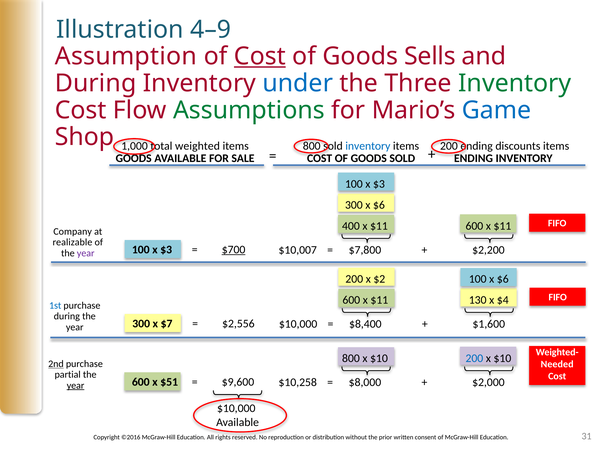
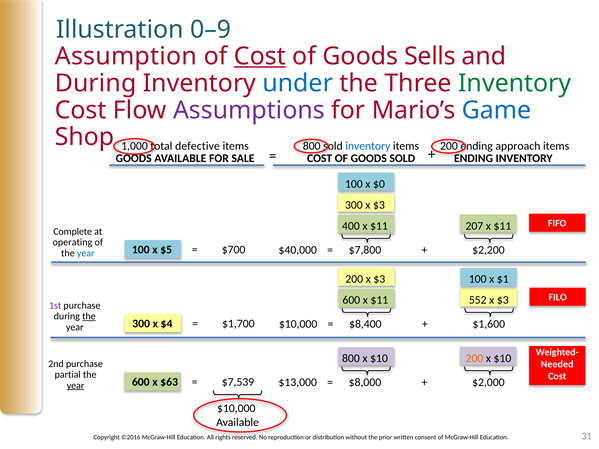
4–9: 4–9 -> 0–9
Assumptions colour: green -> purple
weighted: weighted -> defective
discounts: discounts -> approach
$3 at (379, 184): $3 -> $0
300 x $6: $6 -> $3
$11 600: 600 -> 207
Company: Company -> Complete
realizable: realizable -> operating
$10,007: $10,007 -> $40,000
year at (86, 253) colour: purple -> blue
$3 at (166, 250): $3 -> $5
$700 underline: present -> none
200 x $2: $2 -> $3
100 x $6: $6 -> $1
FIFO at (558, 297): FIFO -> FILO
130: 130 -> 552
$4 at (503, 300): $4 -> $3
1st colour: blue -> purple
the at (89, 317) underline: none -> present
$7: $7 -> $4
$2,556: $2,556 -> $1,700
200 at (474, 359) colour: blue -> orange
2nd underline: present -> none
$51: $51 -> $63
$9,600: $9,600 -> $7,539
$10,258: $10,258 -> $13,000
